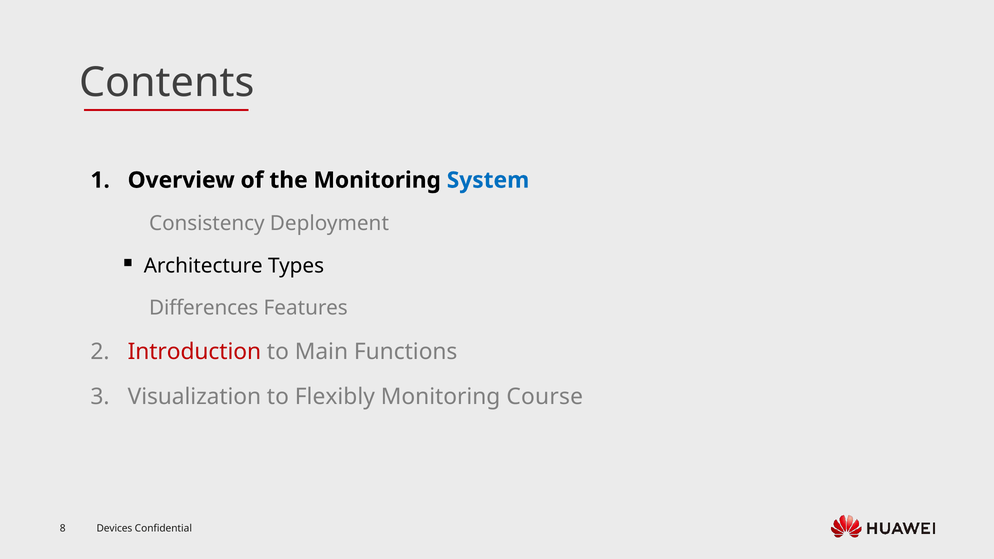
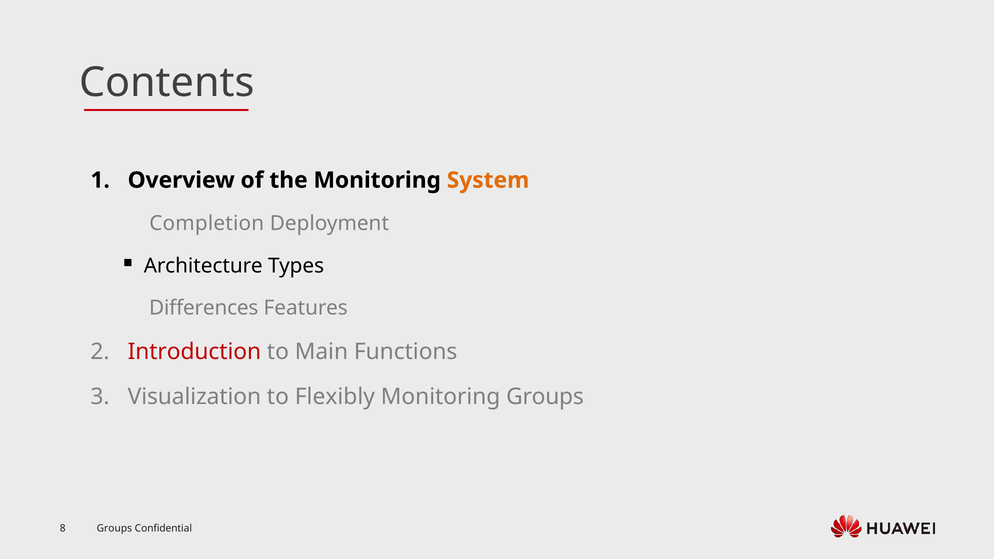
System colour: blue -> orange
Consistency: Consistency -> Completion
Monitoring Course: Course -> Groups
Devices at (114, 529): Devices -> Groups
